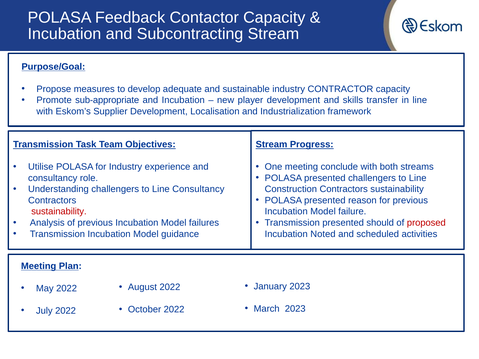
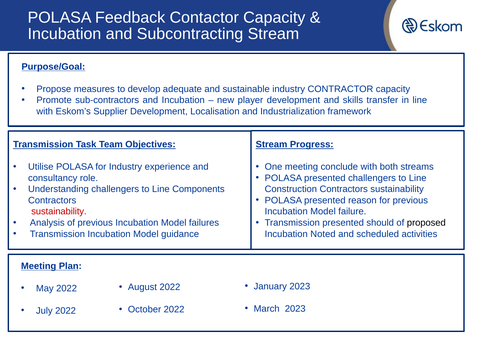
sub-appropriate: sub-appropriate -> sub-contractors
Line Consultancy: Consultancy -> Components
proposed colour: red -> black
